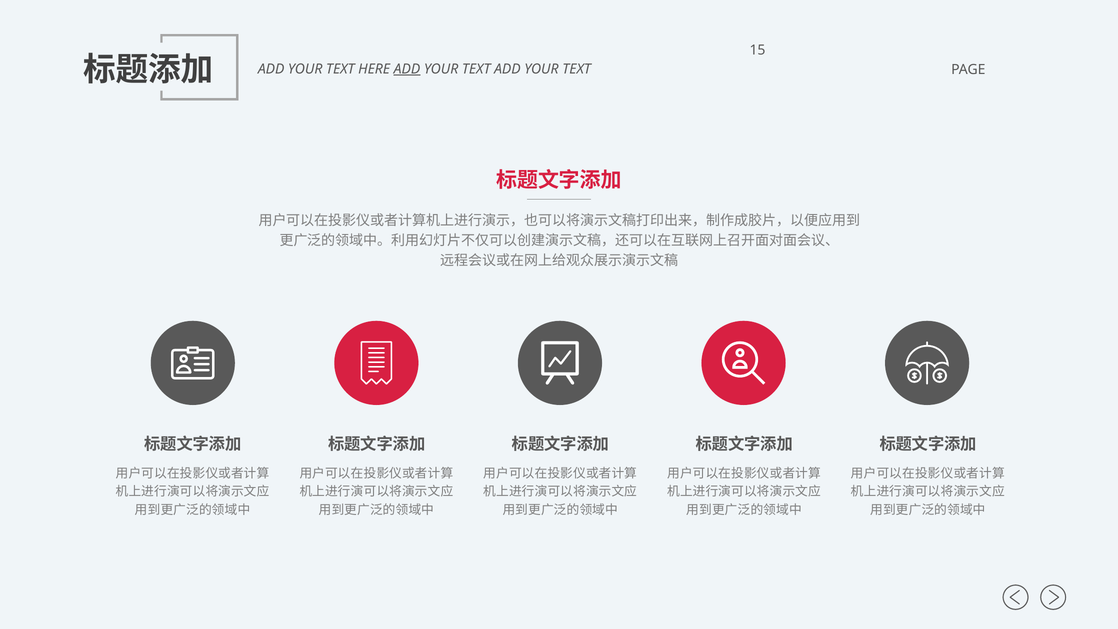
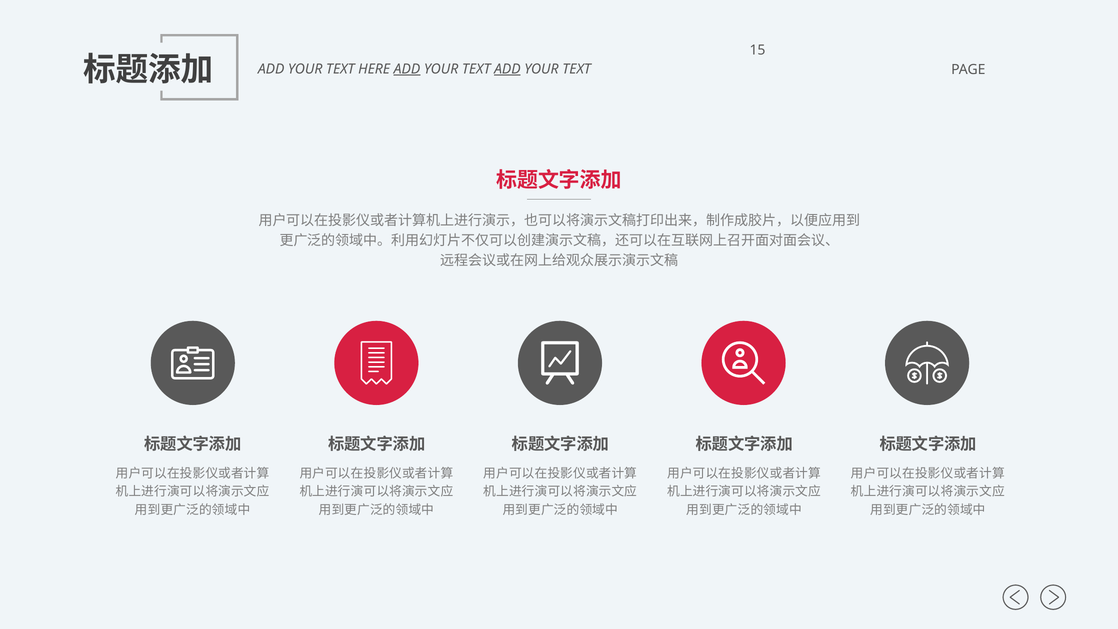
ADD at (507, 69) underline: none -> present
